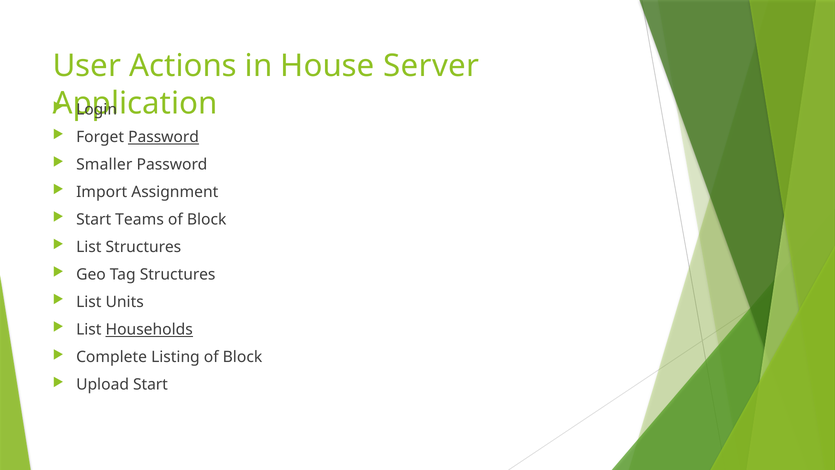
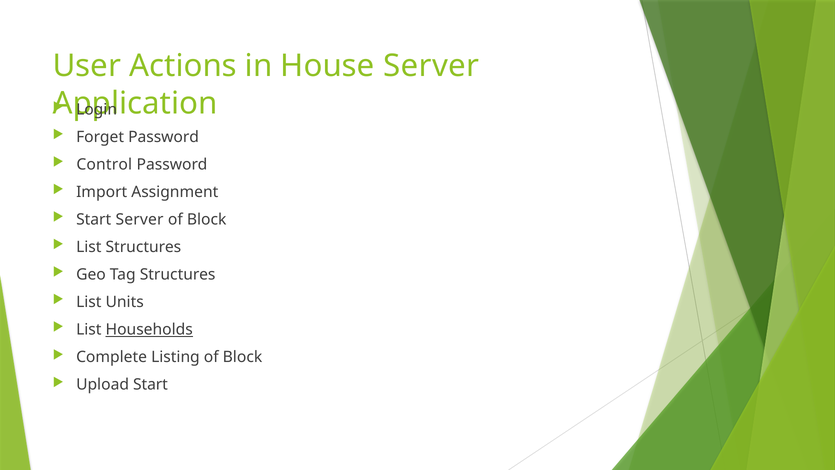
Password at (164, 137) underline: present -> none
Smaller: Smaller -> Control
Start Teams: Teams -> Server
